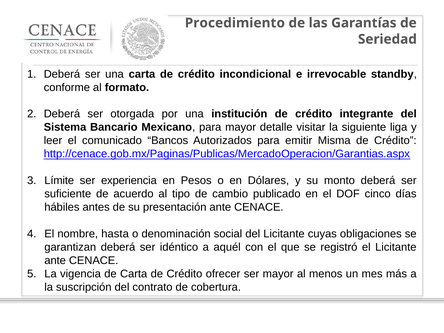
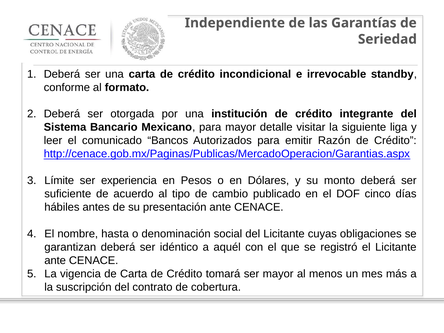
Procedimiento: Procedimiento -> Independiente
Misma: Misma -> Razón
ofrecer: ofrecer -> tomará
